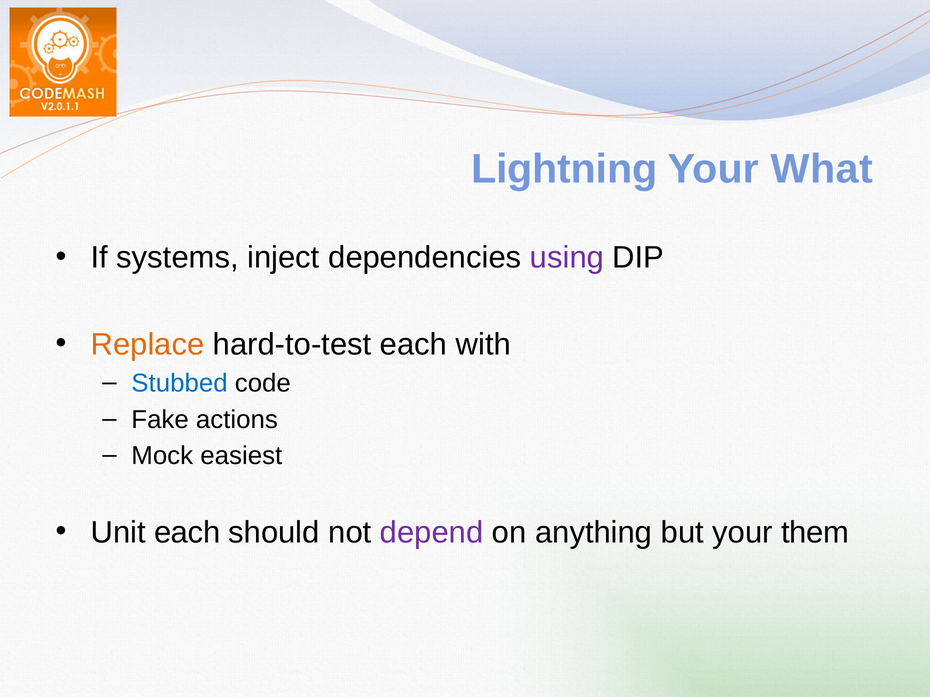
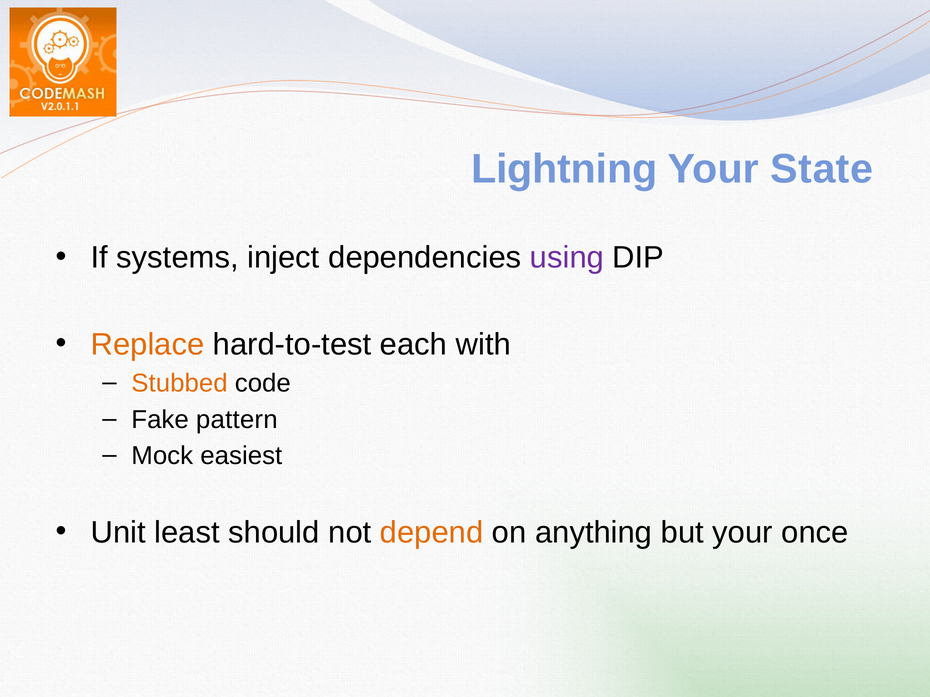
What: What -> State
Stubbed colour: blue -> orange
actions: actions -> pattern
Unit each: each -> least
depend colour: purple -> orange
them: them -> once
